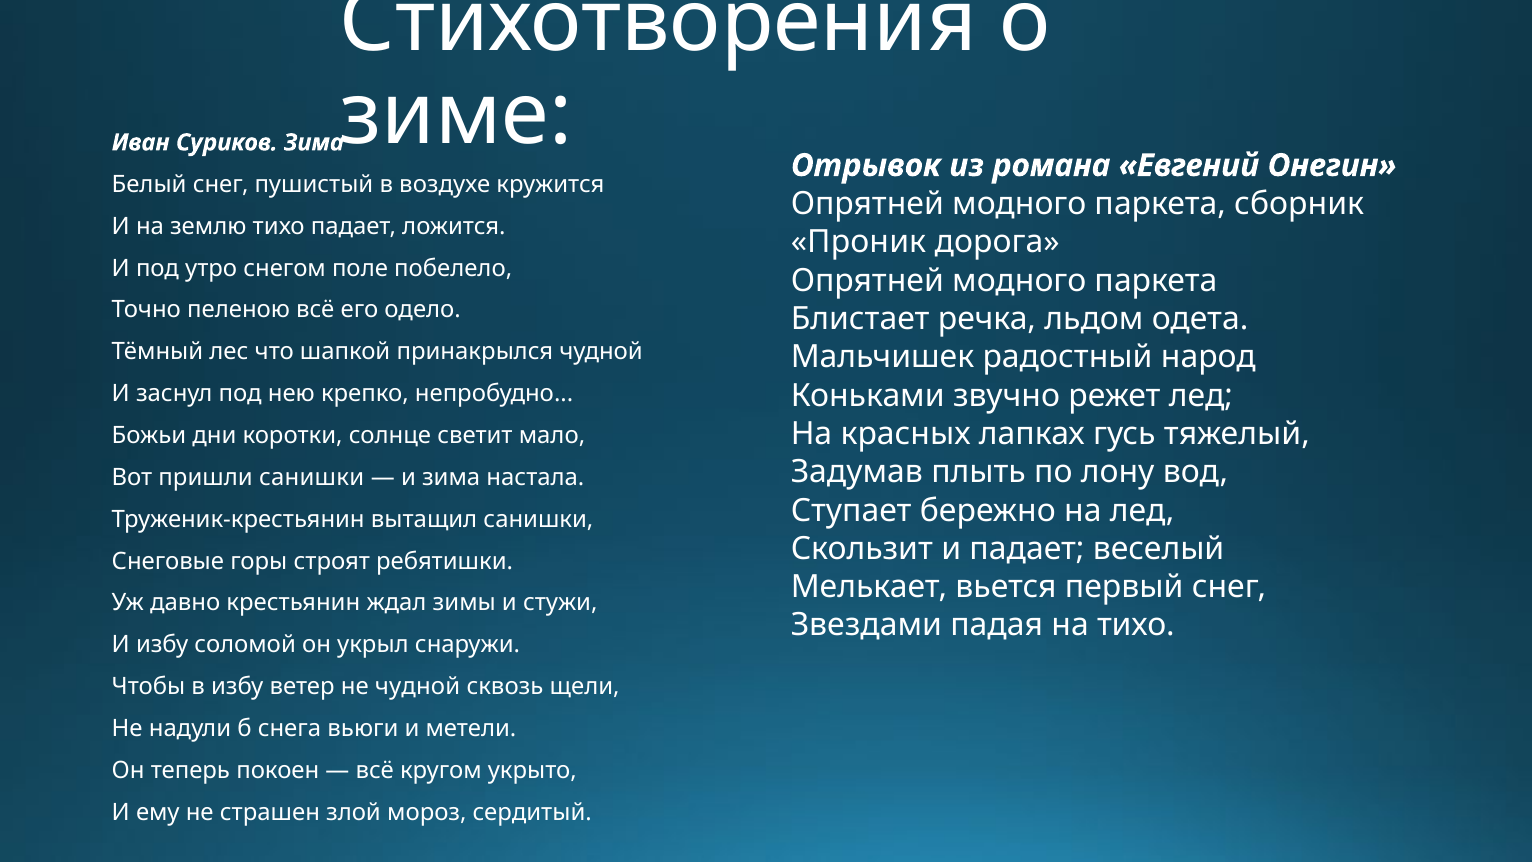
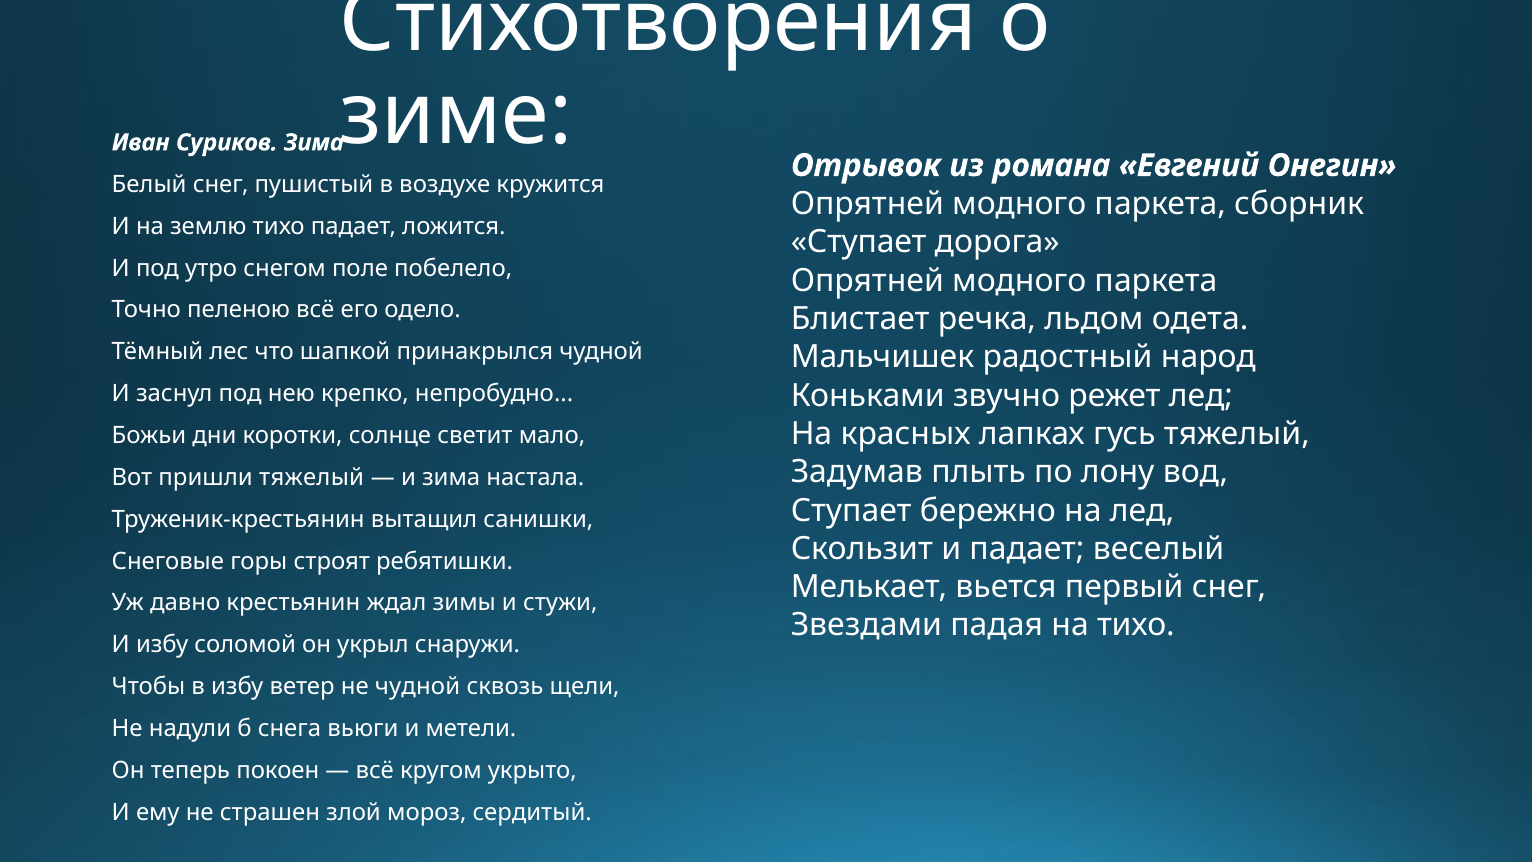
Проник at (858, 242): Проник -> Ступает
пришли санишки: санишки -> тяжелый
